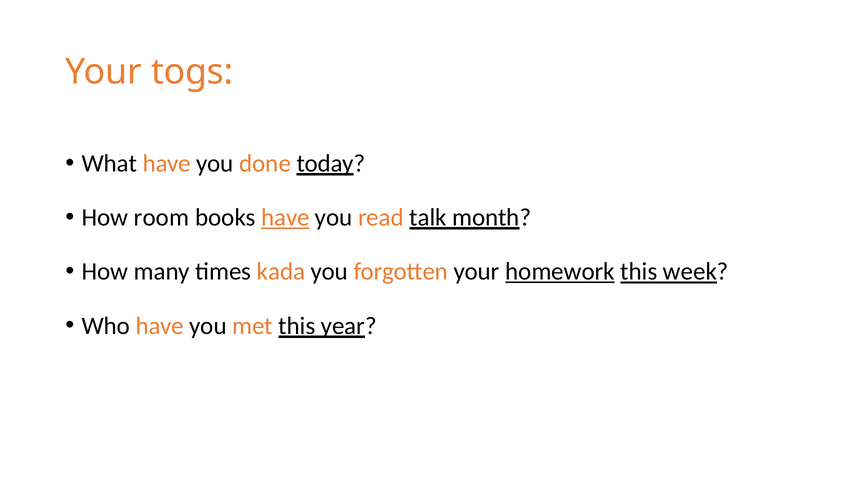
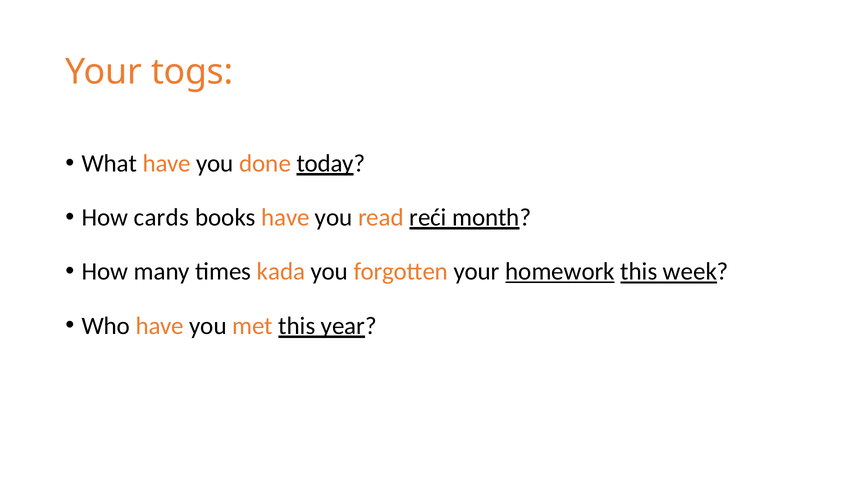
room: room -> cards
have at (285, 217) underline: present -> none
talk: talk -> reći
